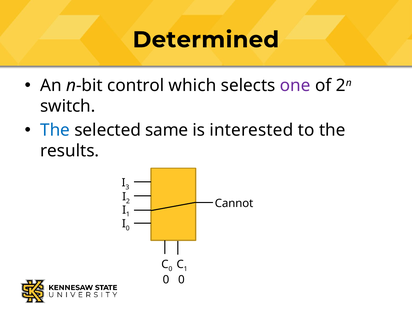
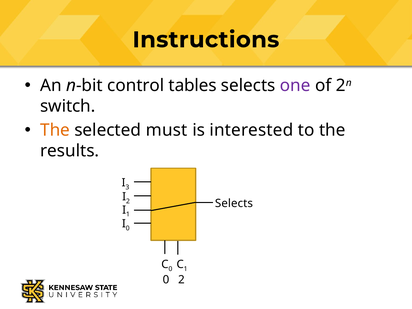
Determined: Determined -> Instructions
which: which -> tables
The at (55, 130) colour: blue -> orange
same: same -> must
Cannot at (234, 203): Cannot -> Selects
0 0: 0 -> 2
